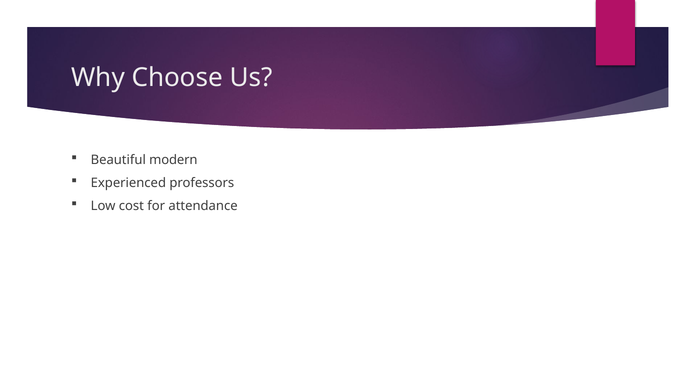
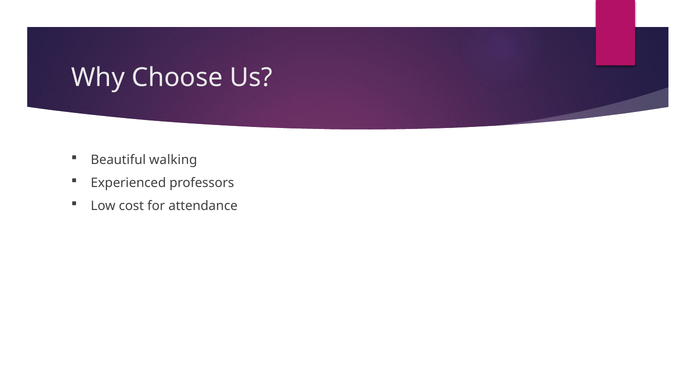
modern: modern -> walking
